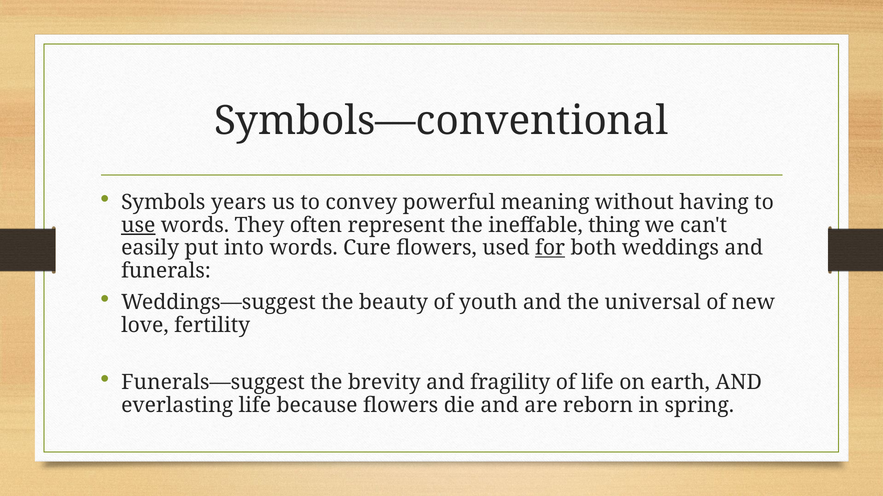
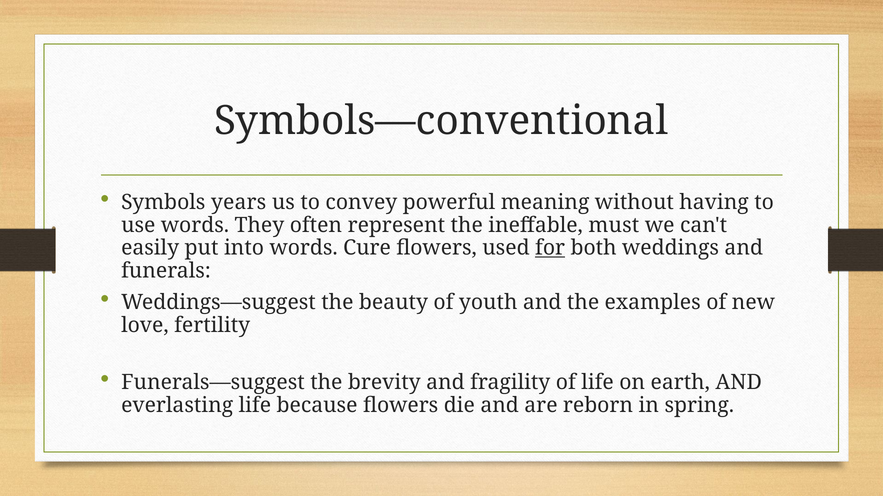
use underline: present -> none
thing: thing -> must
universal: universal -> examples
